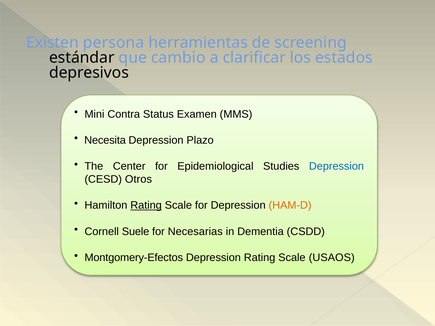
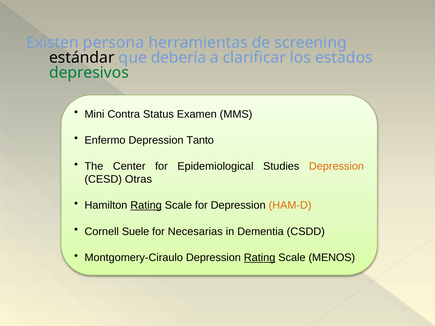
cambio: cambio -> debería
depresivos colour: black -> green
Necesita: Necesita -> Enfermo
Plazo: Plazo -> Tanto
Depression at (336, 166) colour: blue -> orange
Otros: Otros -> Otras
Montgomery-Efectos: Montgomery-Efectos -> Montgomery-Ciraulo
Rating at (260, 258) underline: none -> present
USAOS: USAOS -> MENOS
